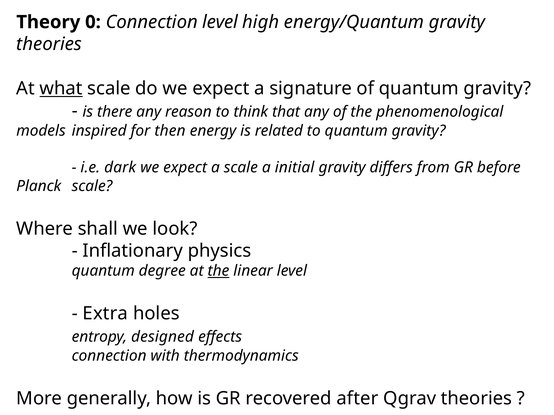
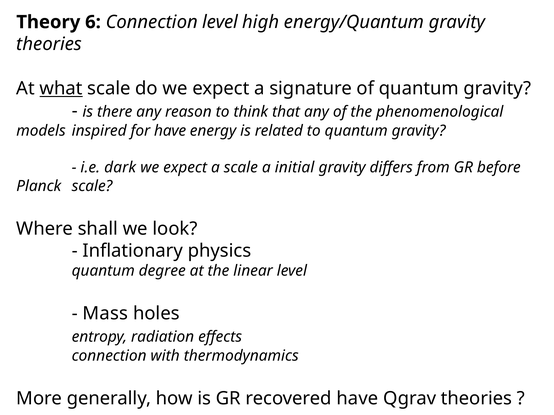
0: 0 -> 6
for then: then -> have
the at (218, 271) underline: present -> none
Extra: Extra -> Mass
designed: designed -> radiation
recovered after: after -> have
